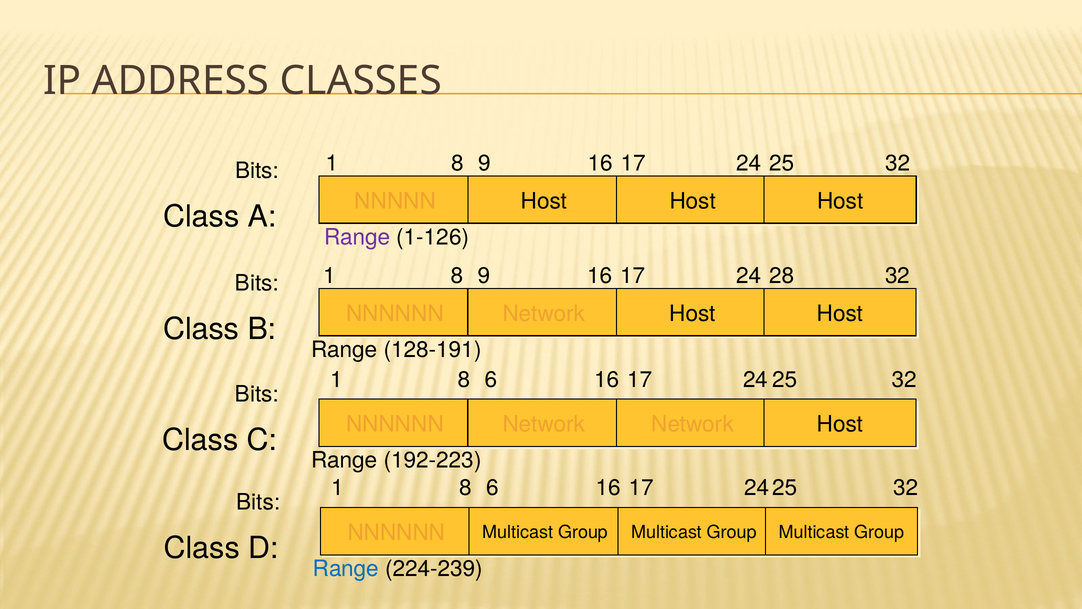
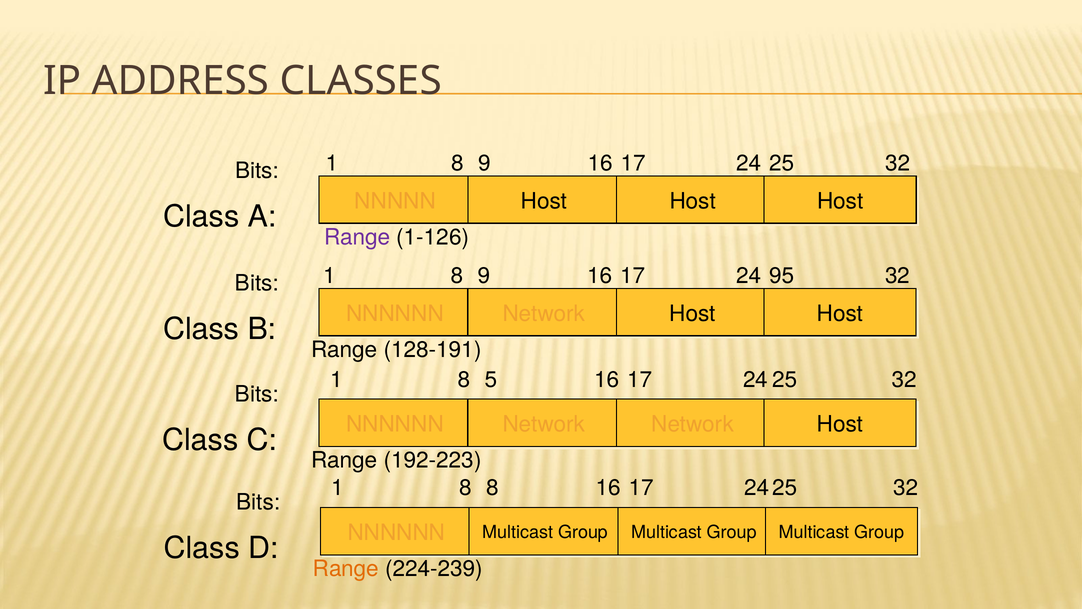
28: 28 -> 95
6 at (491, 379): 6 -> 5
6 at (492, 488): 6 -> 8
Range at (346, 568) colour: blue -> orange
